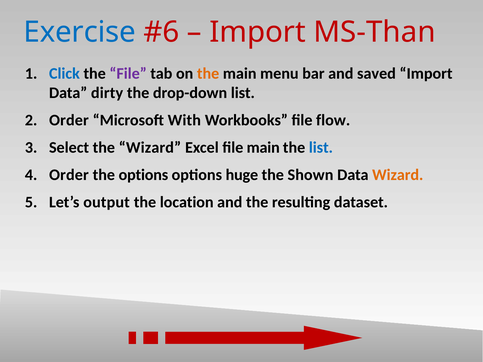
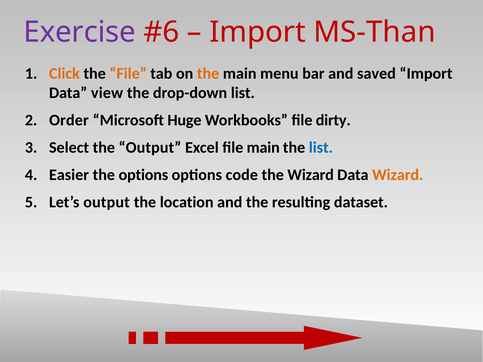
Exercise colour: blue -> purple
Click colour: blue -> orange
File at (128, 74) colour: purple -> orange
dirty: dirty -> view
With: With -> Huge
flow: flow -> dirty
the Wizard: Wizard -> Output
Order at (69, 175): Order -> Easier
huge: huge -> code
the Shown: Shown -> Wizard
